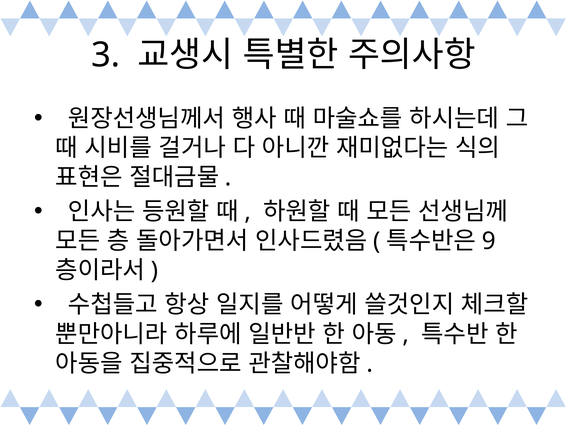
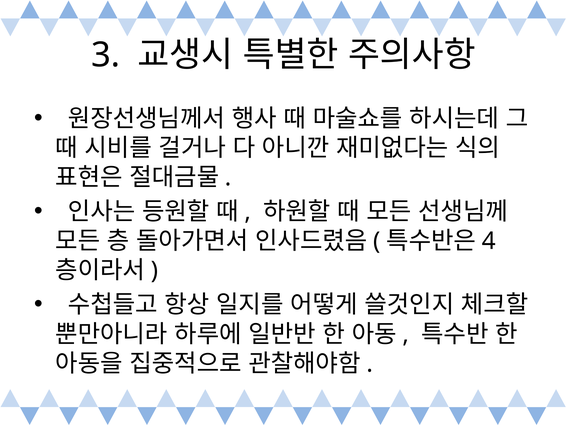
9: 9 -> 4
